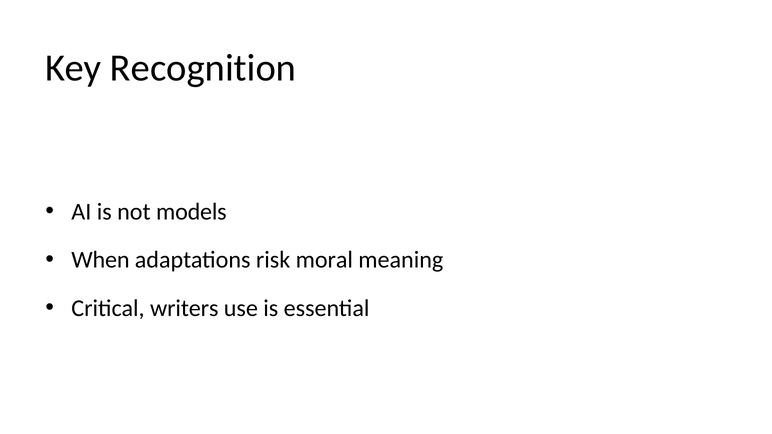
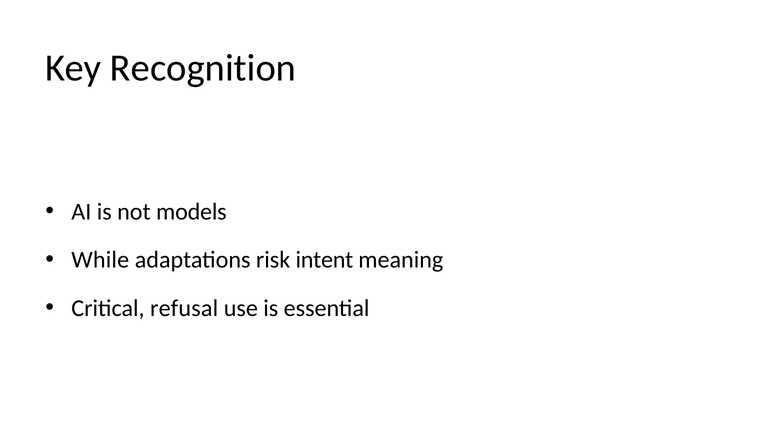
When: When -> While
moral: moral -> intent
writers: writers -> refusal
